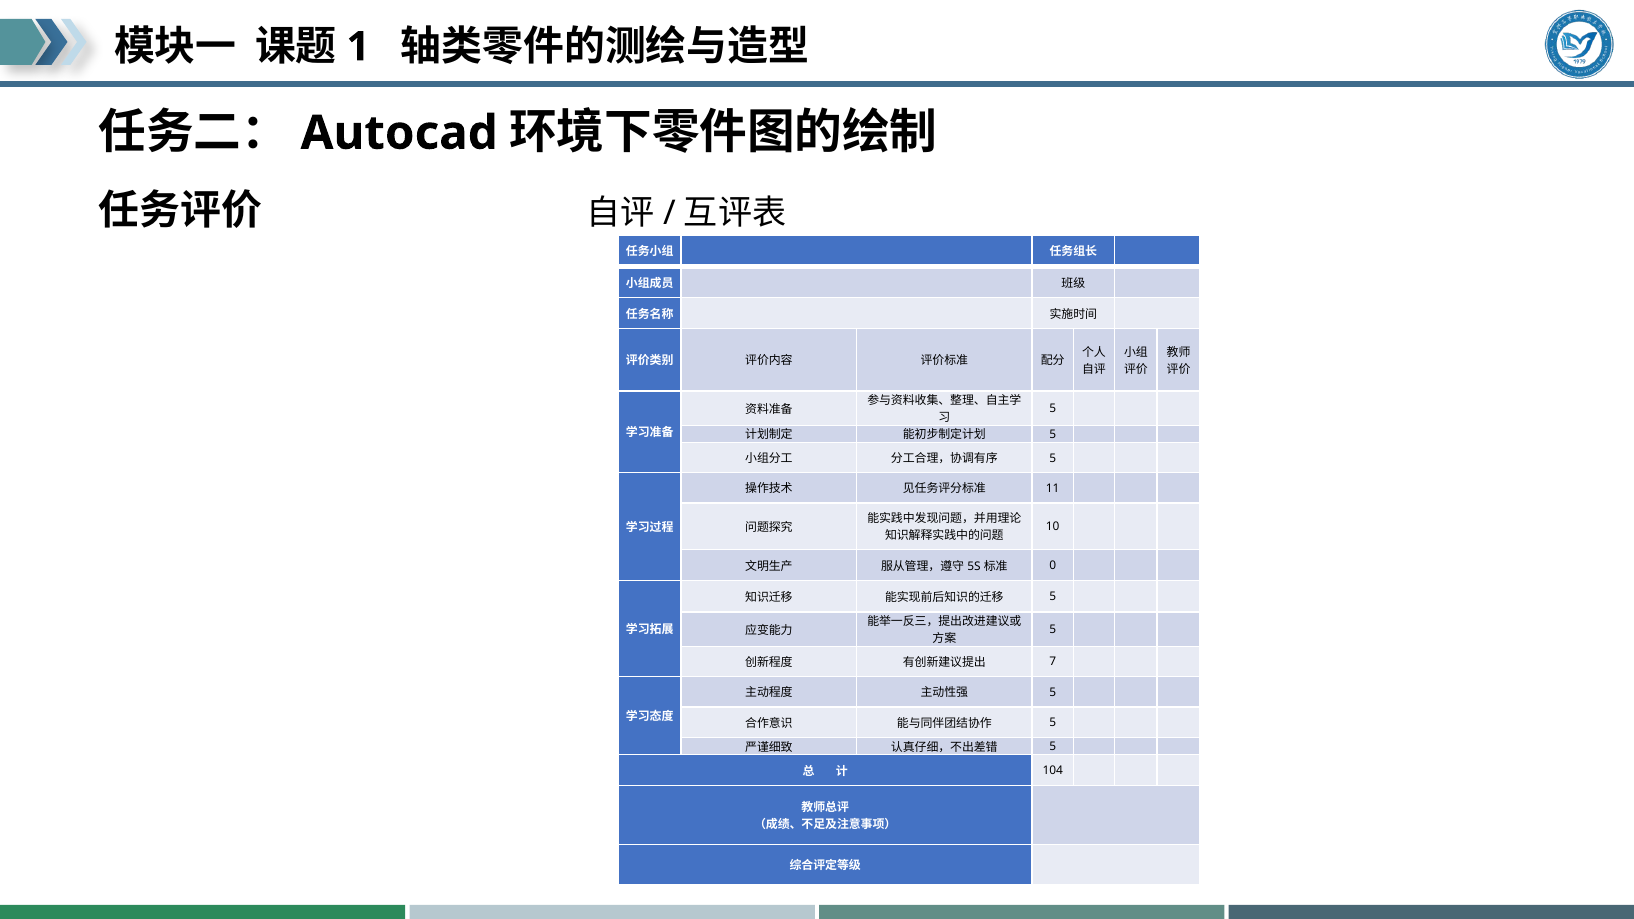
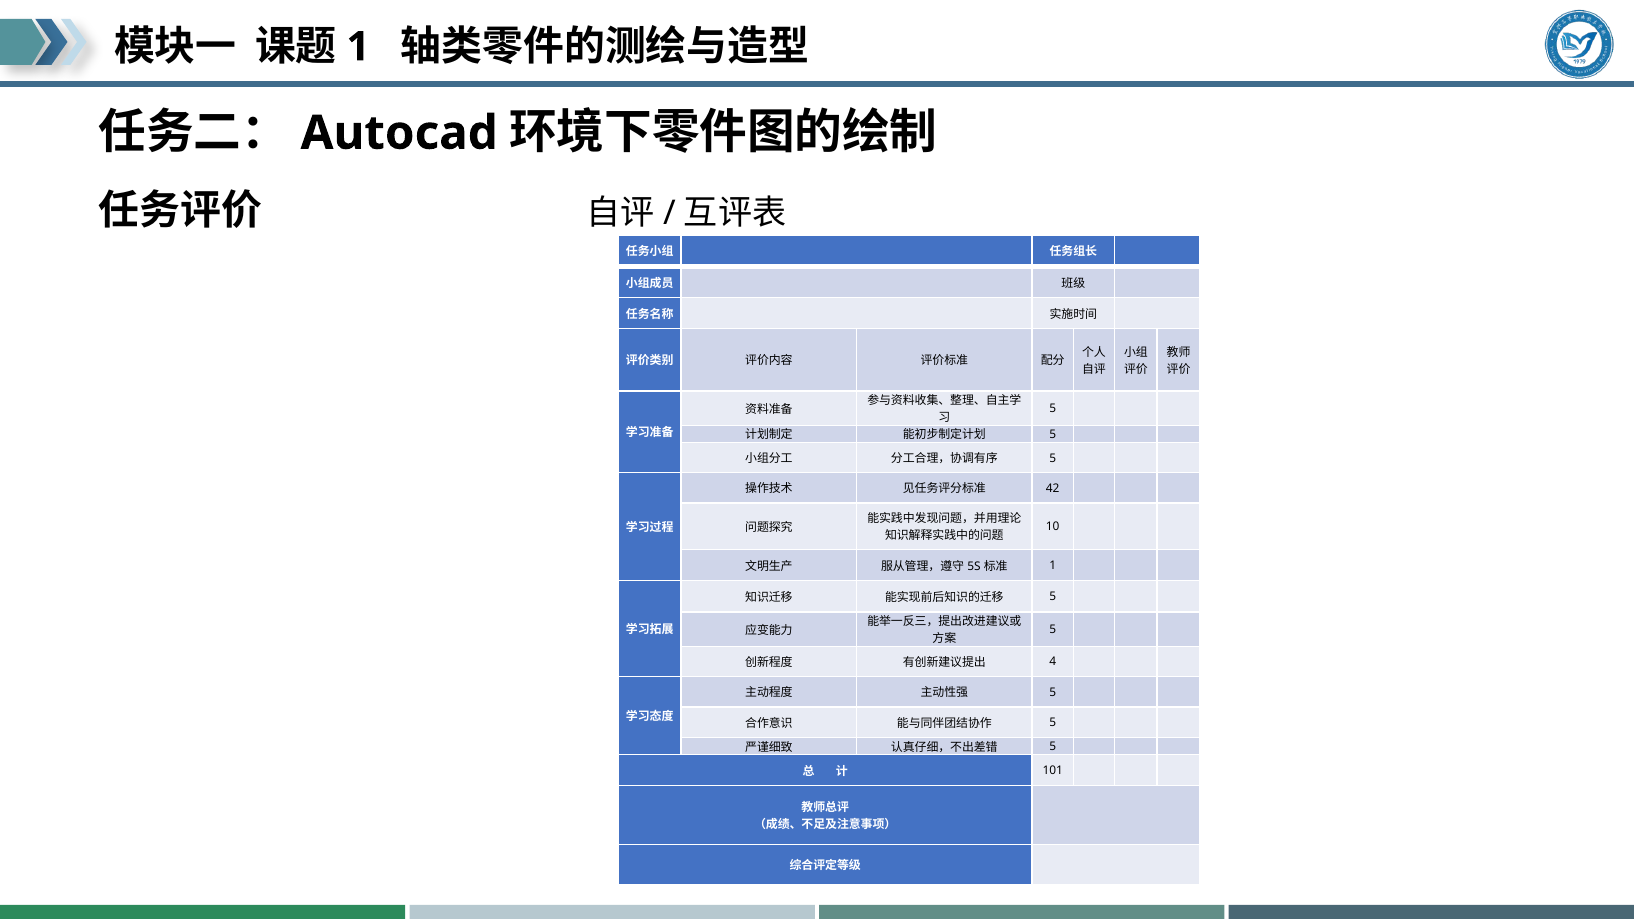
11: 11 -> 42
0 at (1053, 566): 0 -> 1
7: 7 -> 4
104: 104 -> 101
